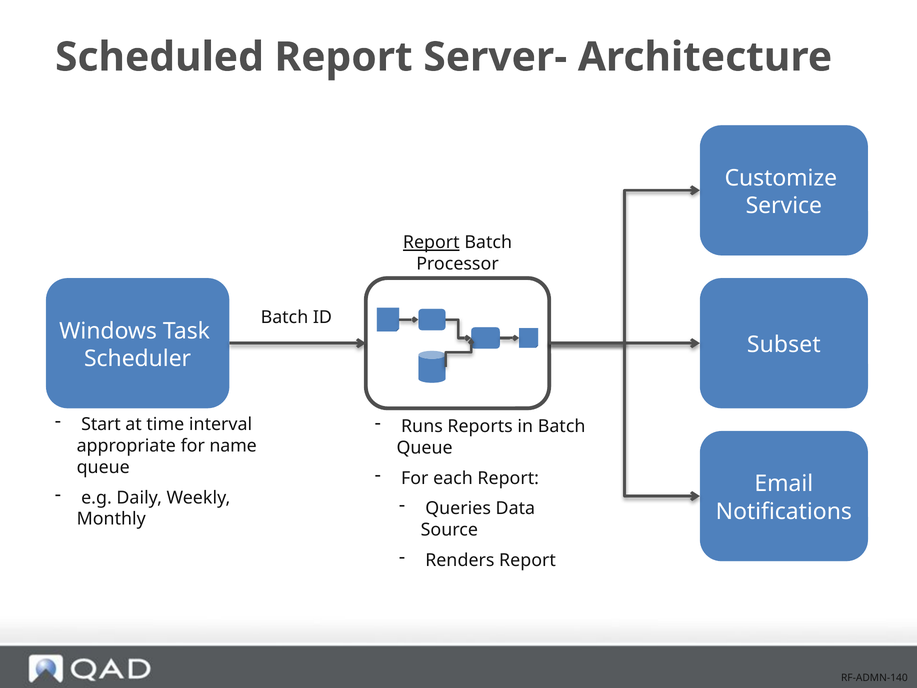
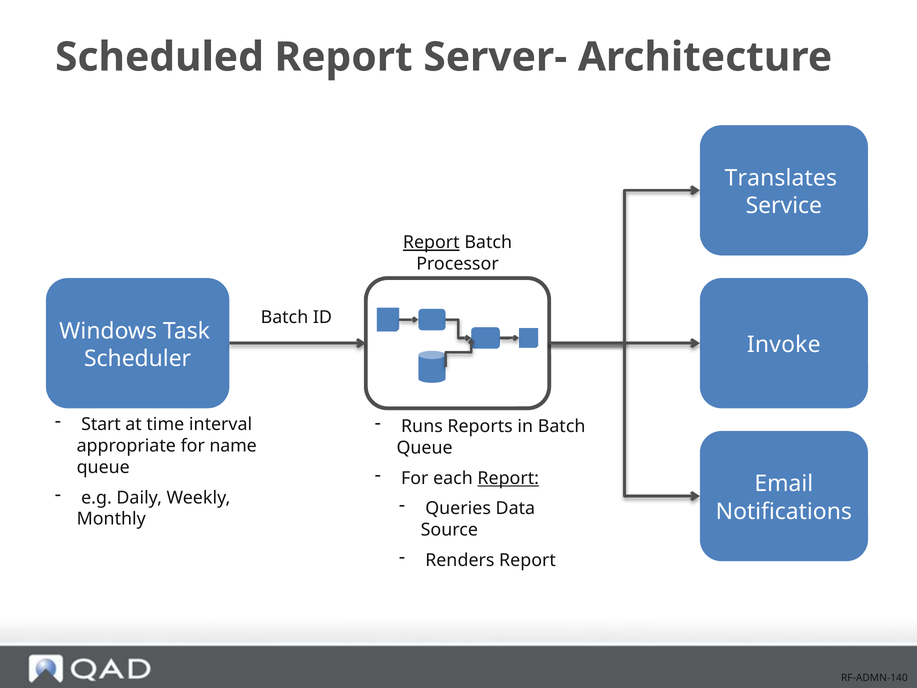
Customize: Customize -> Translates
Subset: Subset -> Invoke
Report at (508, 478) underline: none -> present
